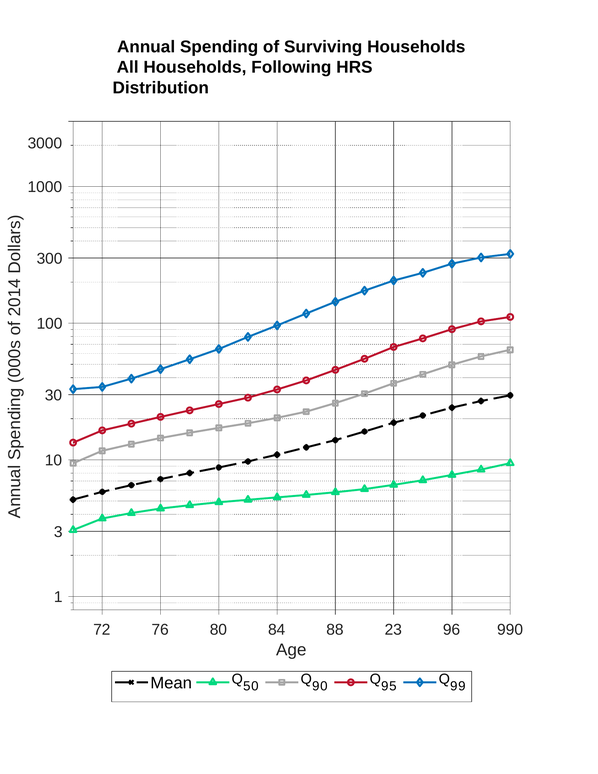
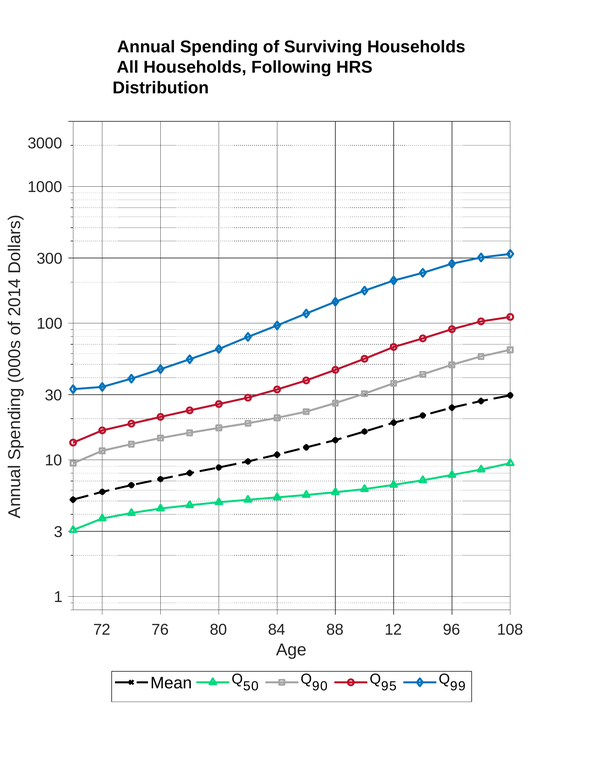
23: 23 -> 12
990: 990 -> 108
